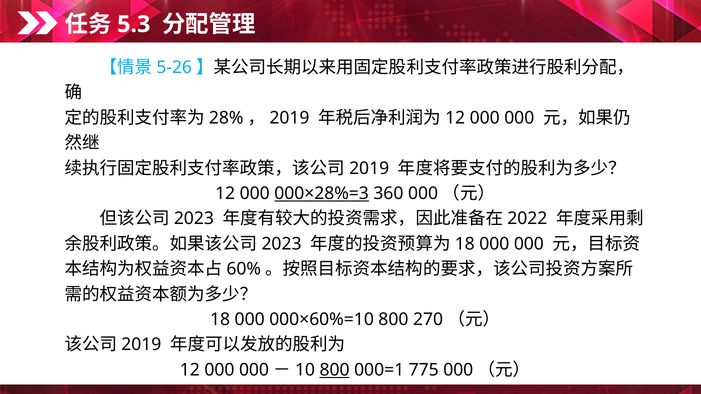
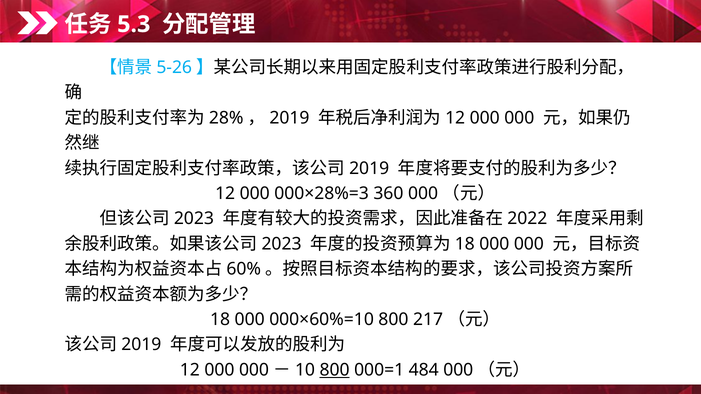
000×28%=3 underline: present -> none
270: 270 -> 217
775: 775 -> 484
